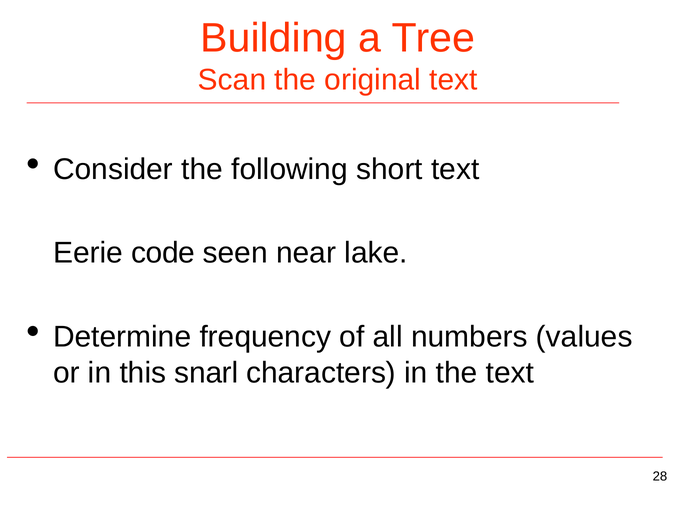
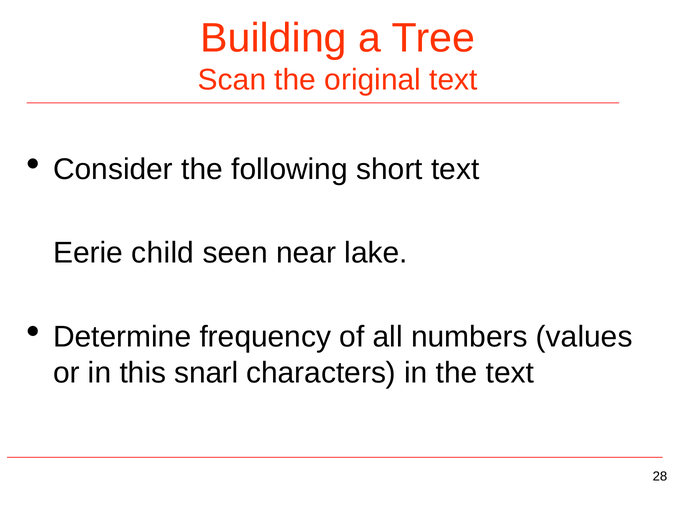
code: code -> child
